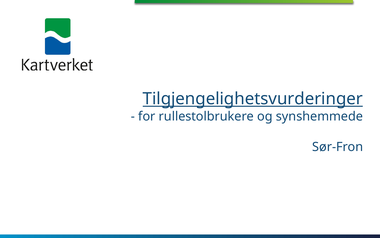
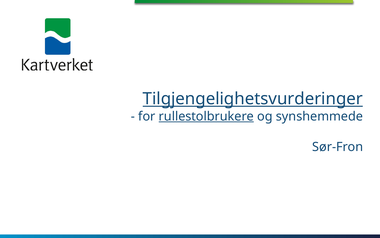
rullestolbrukere underline: none -> present
